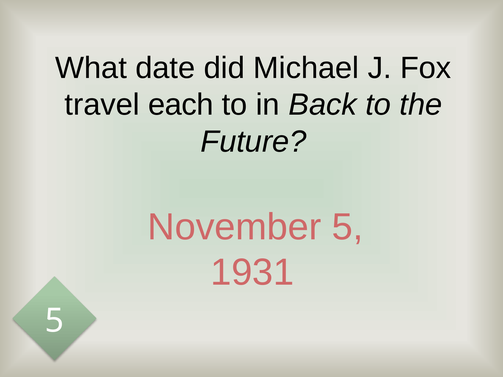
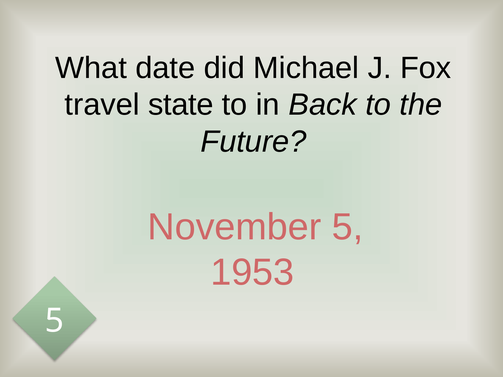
each: each -> state
1931: 1931 -> 1953
